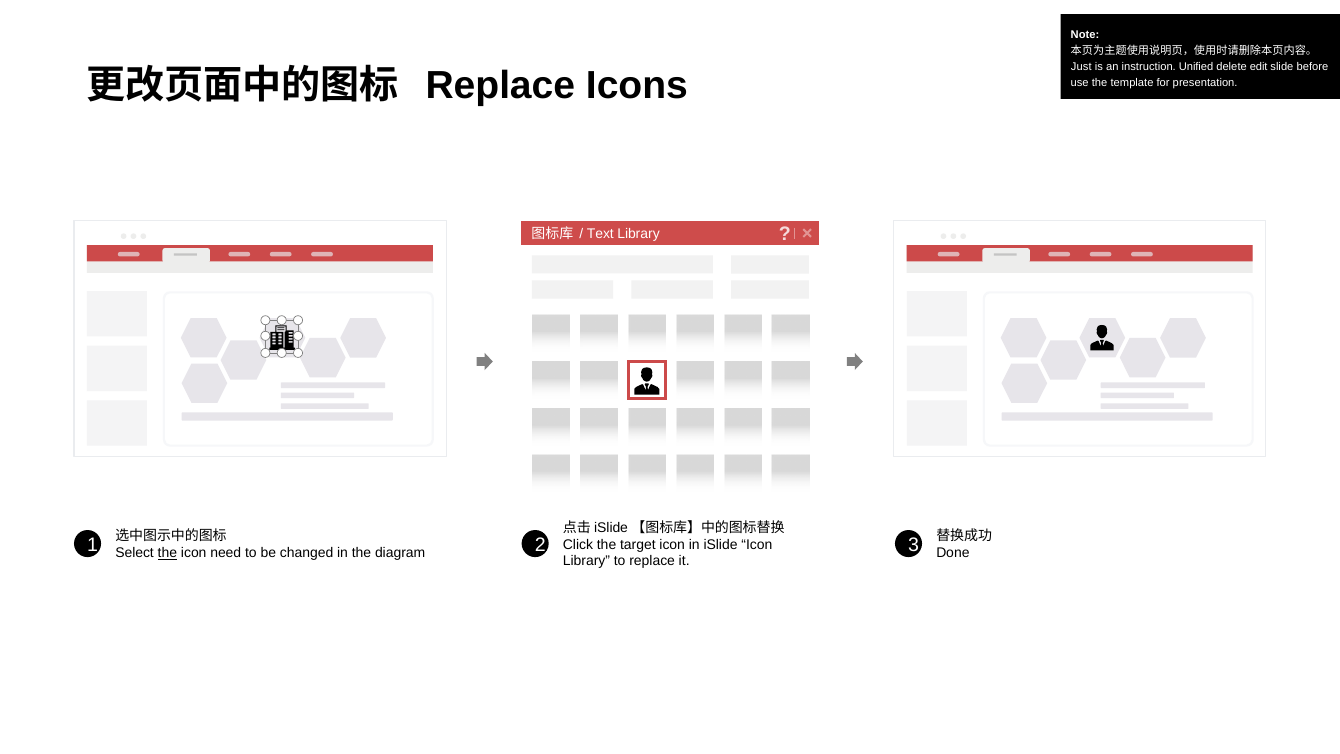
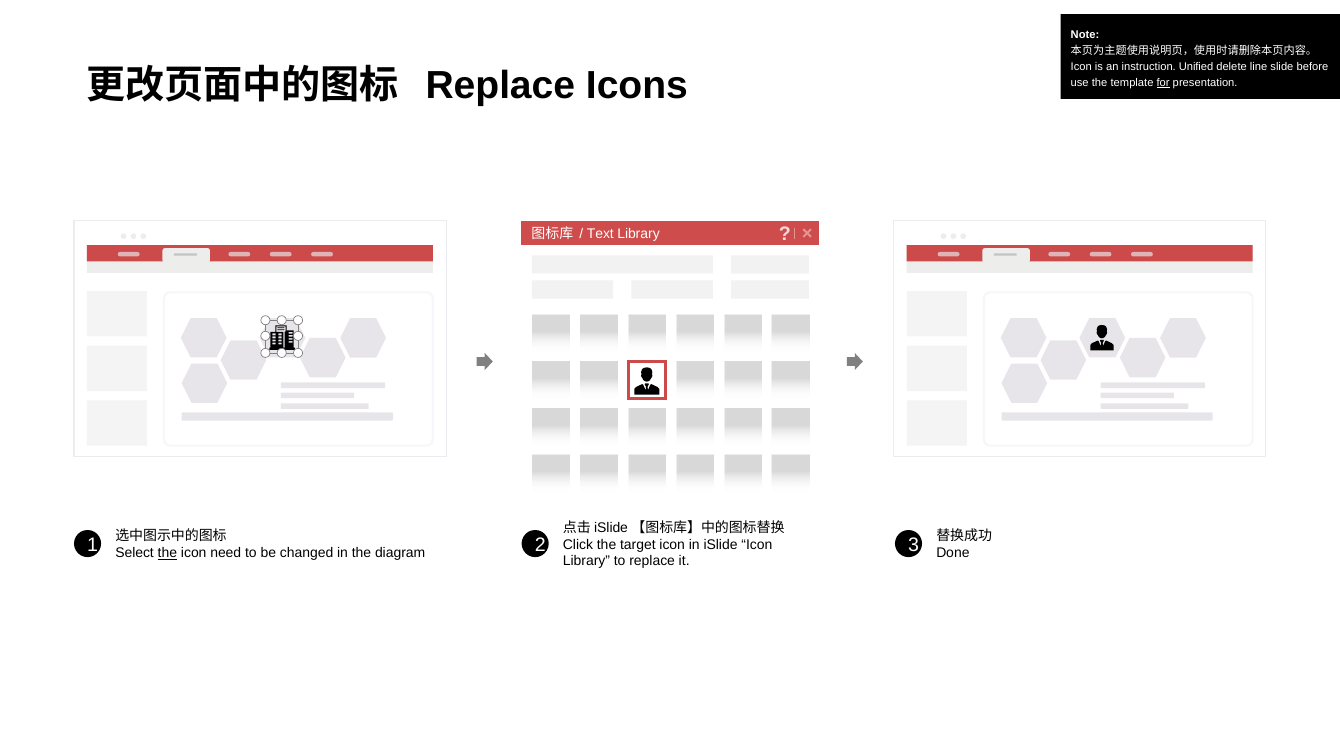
Just at (1081, 67): Just -> Icon
edit: edit -> line
for underline: none -> present
